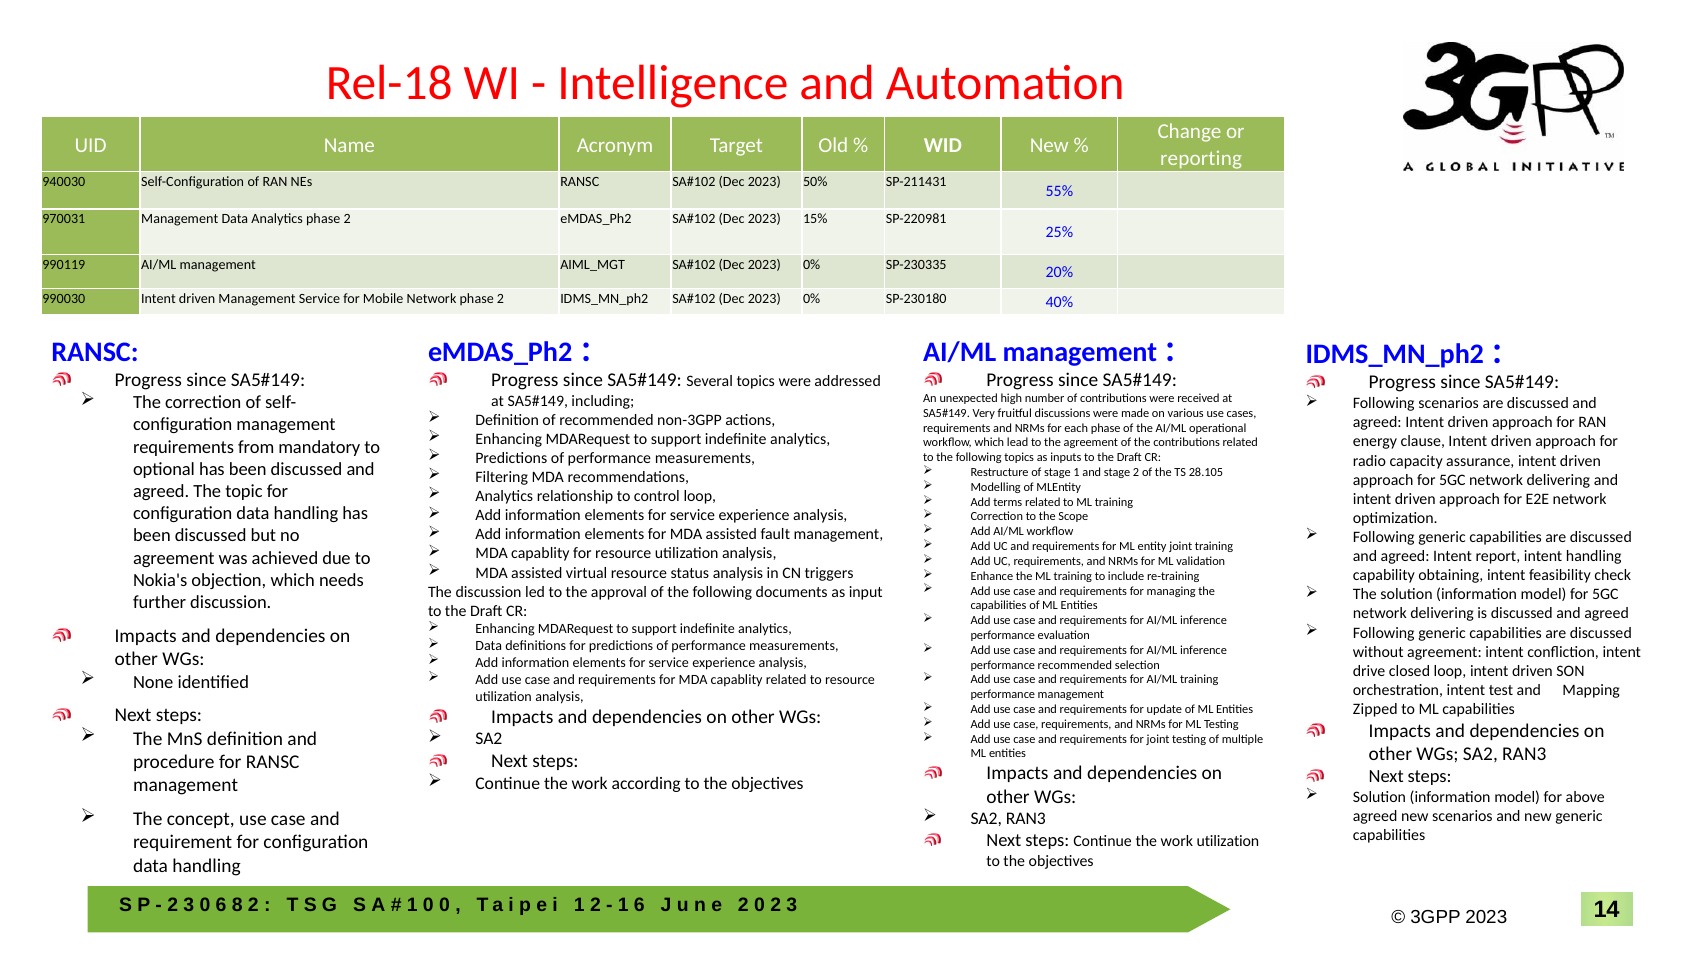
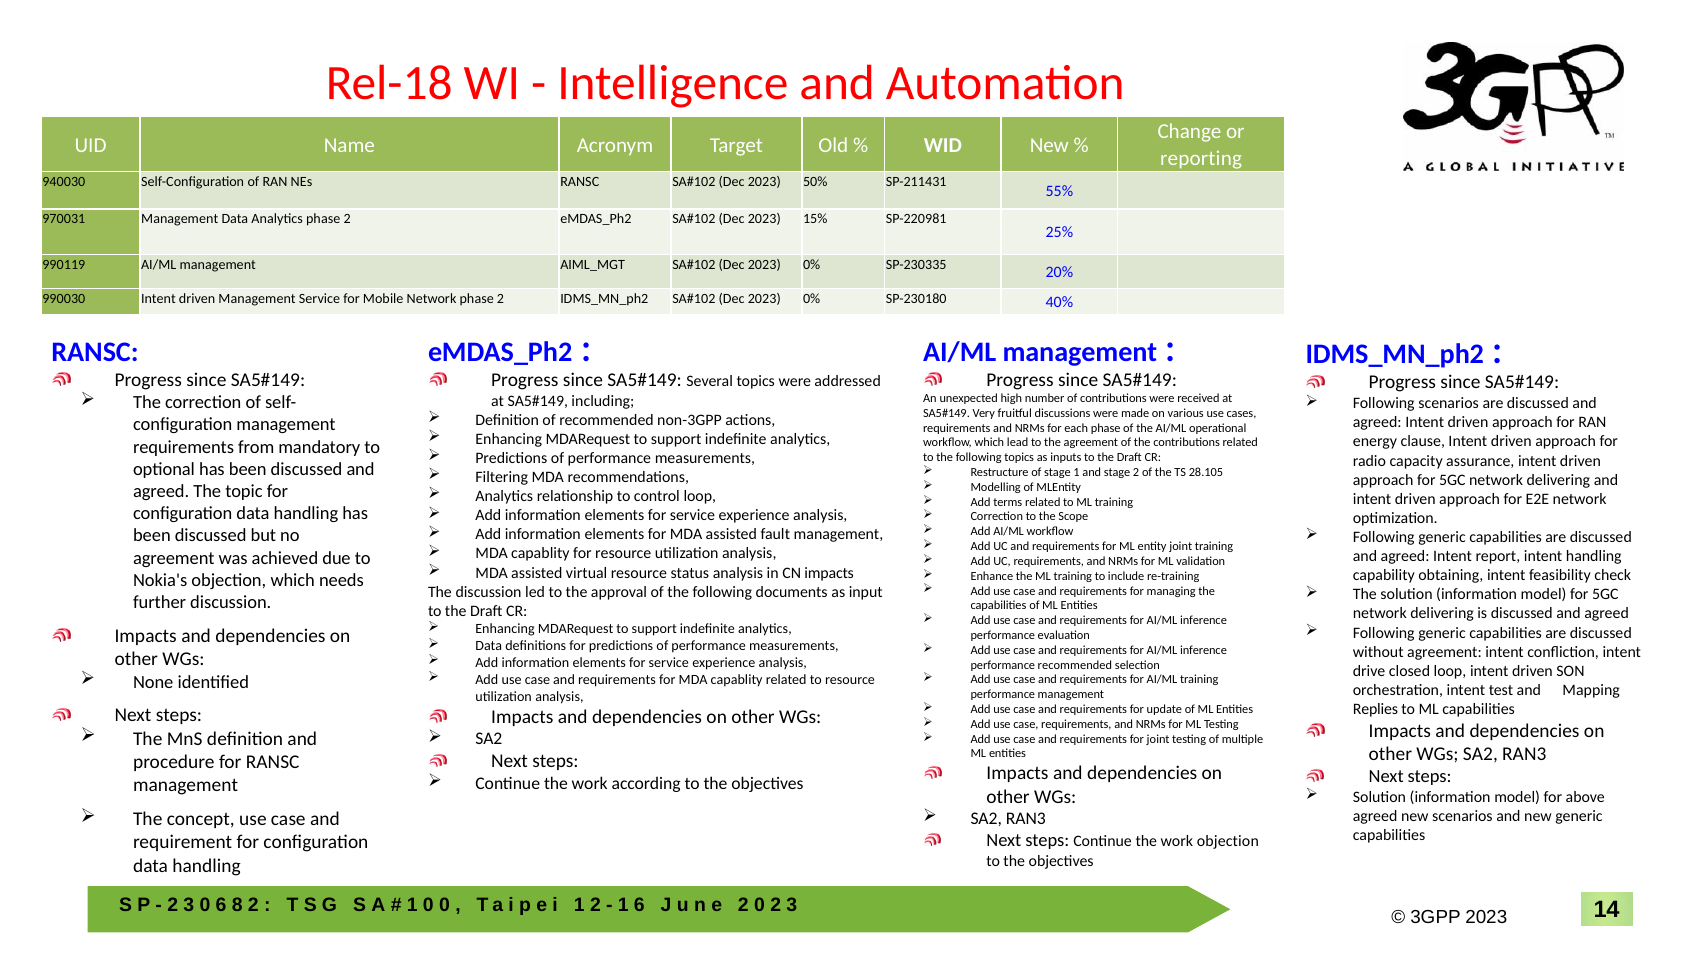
CN triggers: triggers -> impacts
Zipped: Zipped -> Replies
work utilization: utilization -> objection
